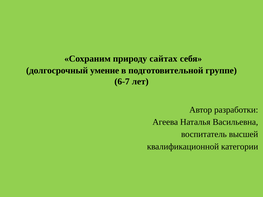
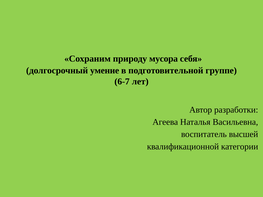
сайтах: сайтах -> мусора
